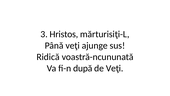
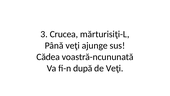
Hristos: Hristos -> Crucea
Ridică: Ridică -> Cădea
